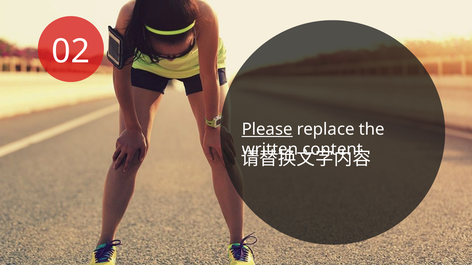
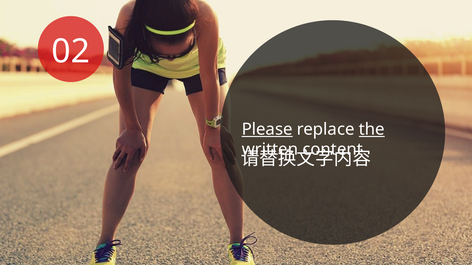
the underline: none -> present
